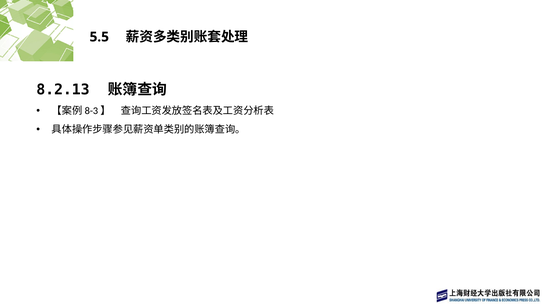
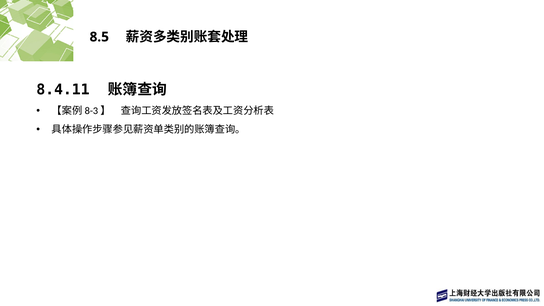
5.5: 5.5 -> 8.5
8.2.13: 8.2.13 -> 8.4.11
